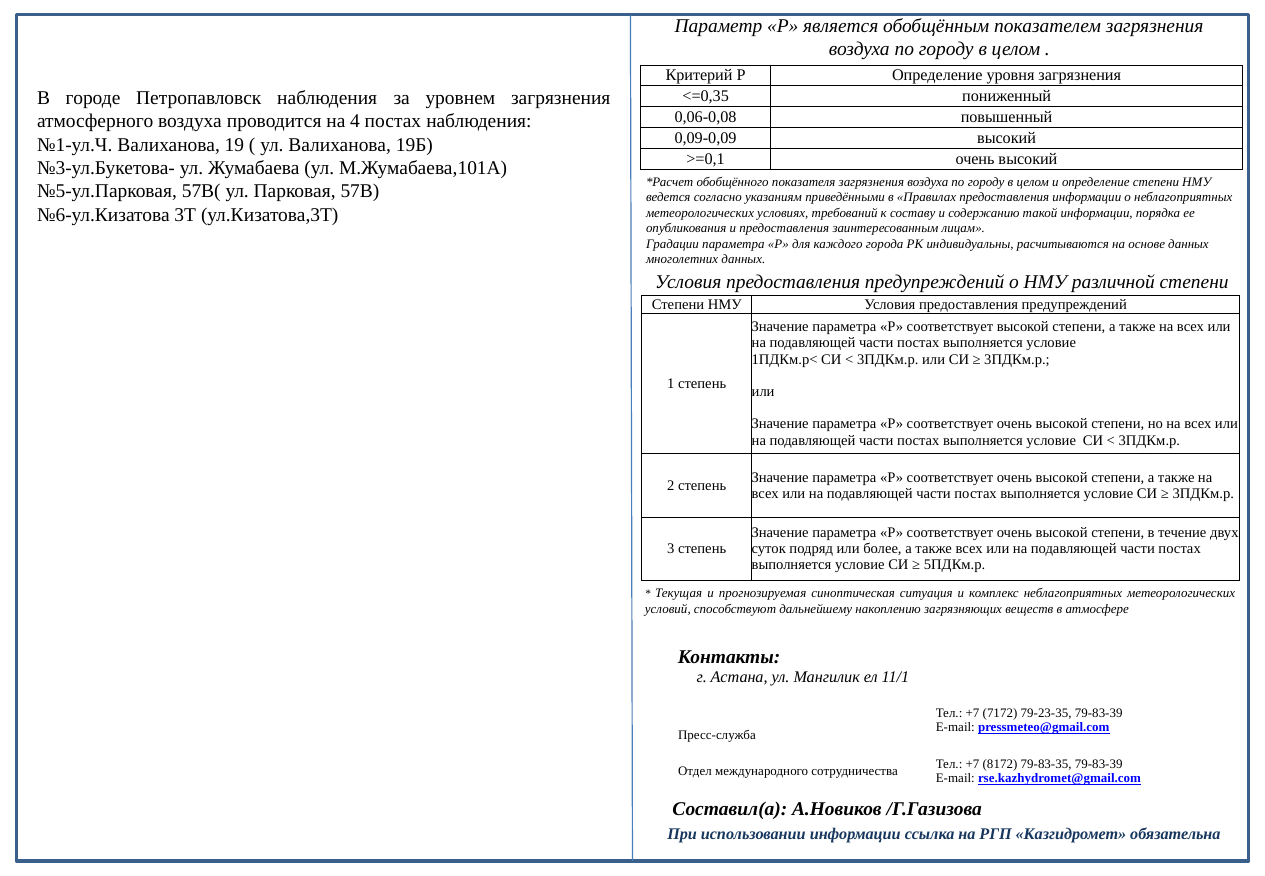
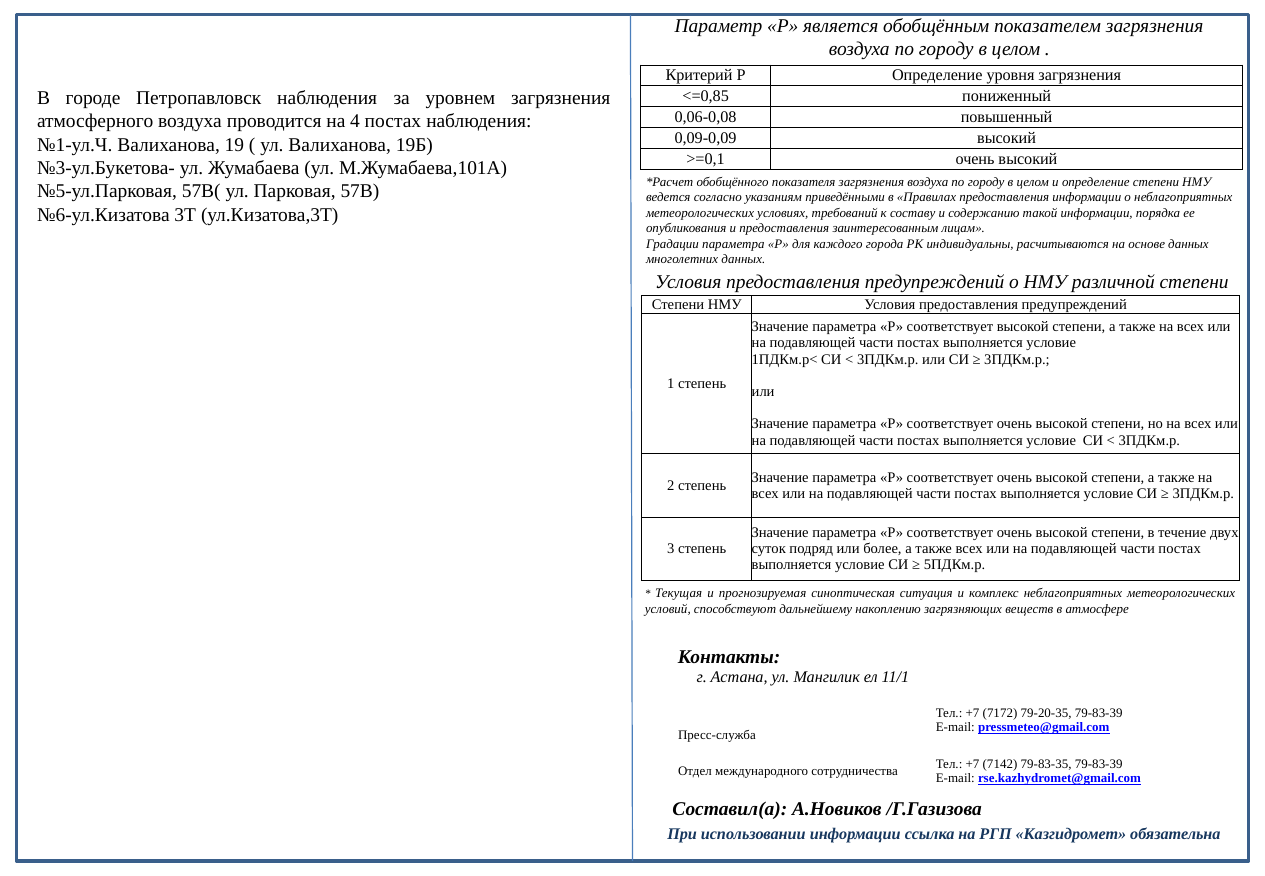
<=0,35: <=0,35 -> <=0,85
79-23-35: 79-23-35 -> 79-20-35
8172: 8172 -> 7142
